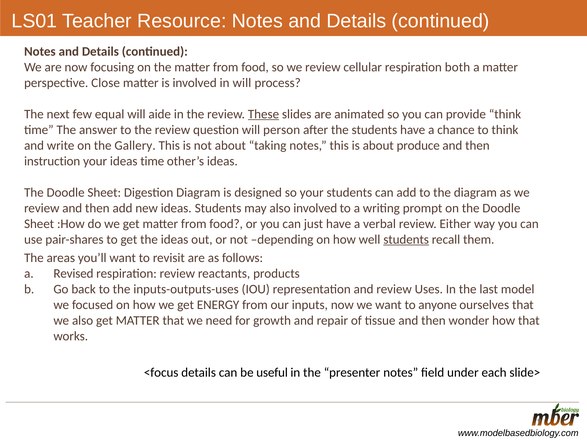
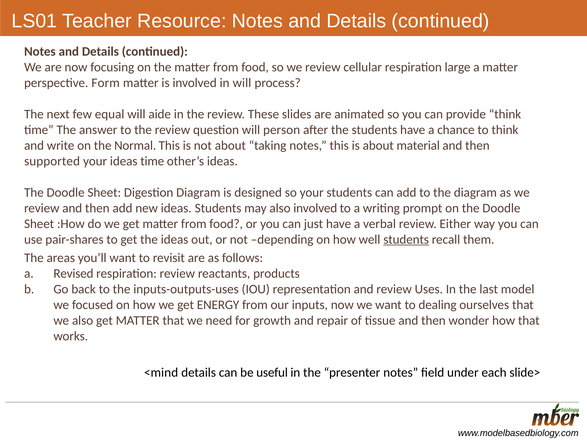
both: both -> large
Close: Close -> Form
These underline: present -> none
Gallery: Gallery -> Normal
produce: produce -> material
instruction: instruction -> supported
anyone: anyone -> dealing
<focus: <focus -> <mind
